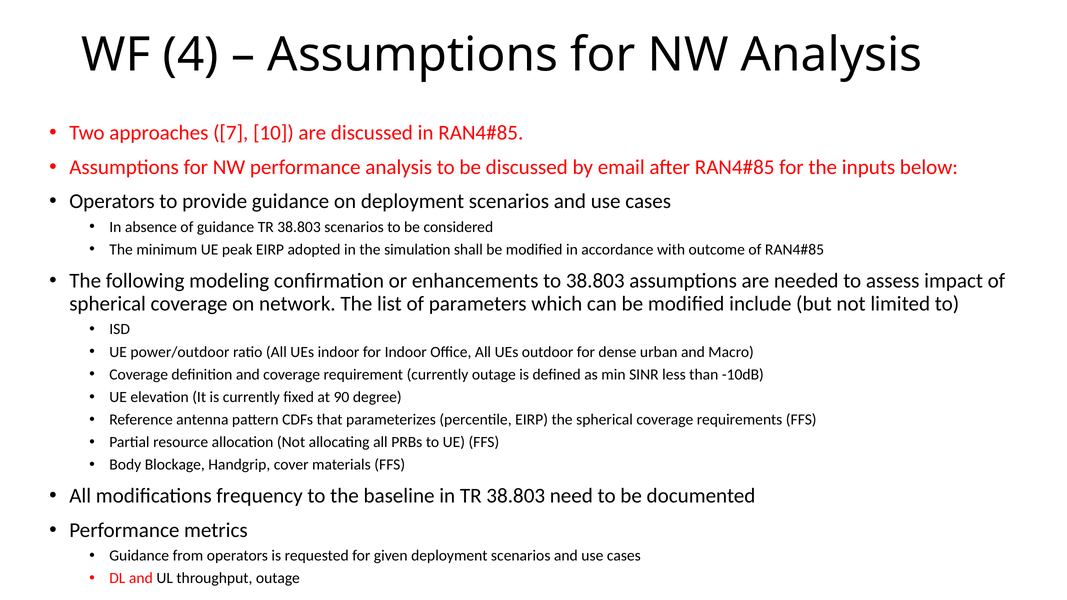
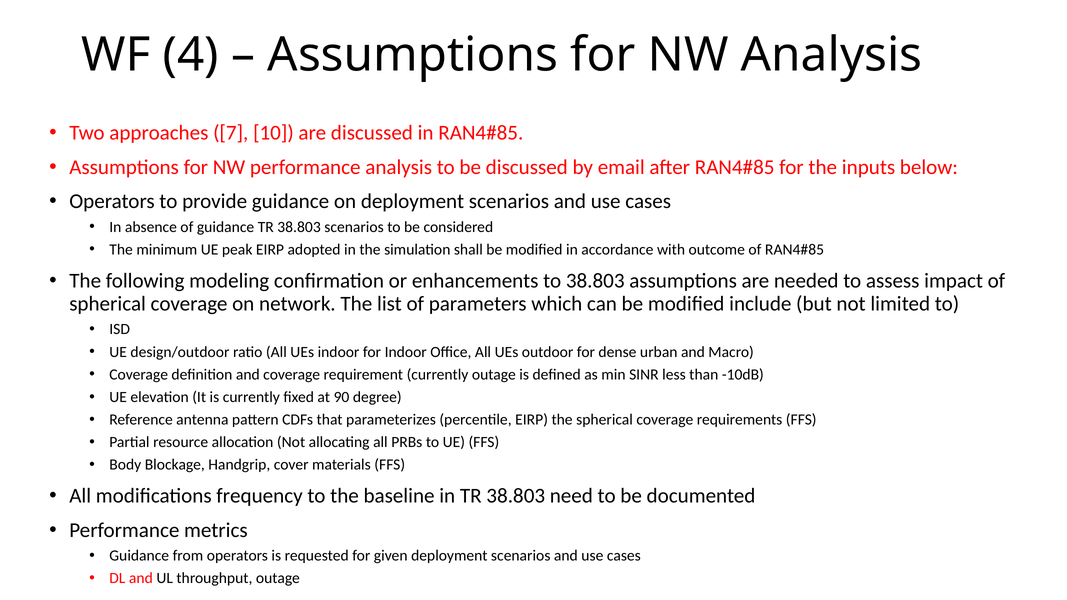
power/outdoor: power/outdoor -> design/outdoor
